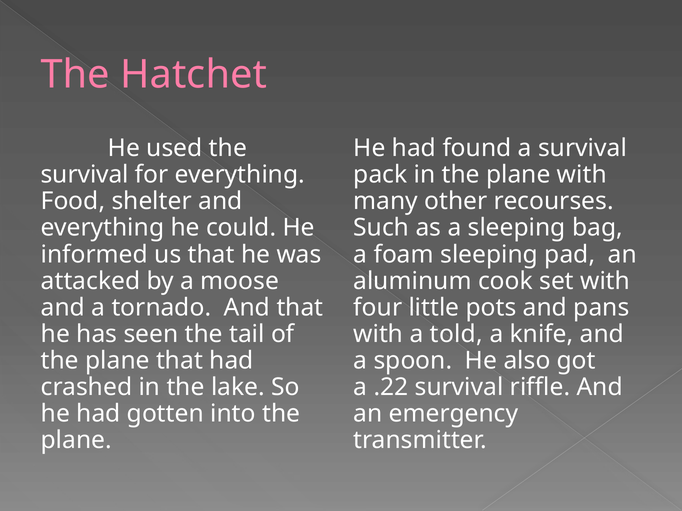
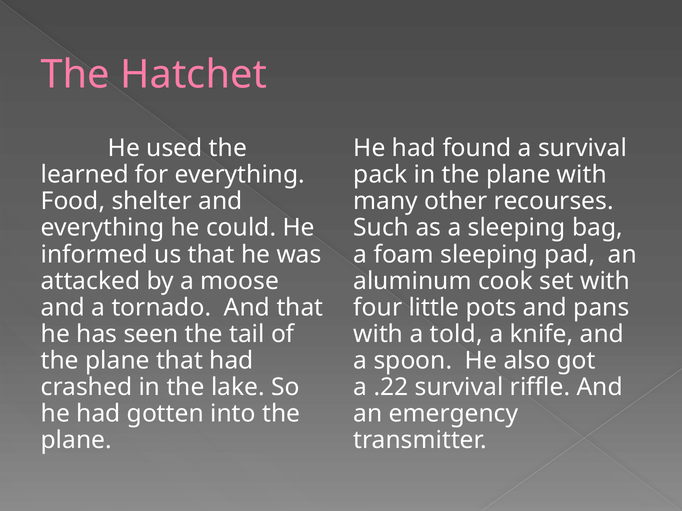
survival at (85, 175): survival -> learned
